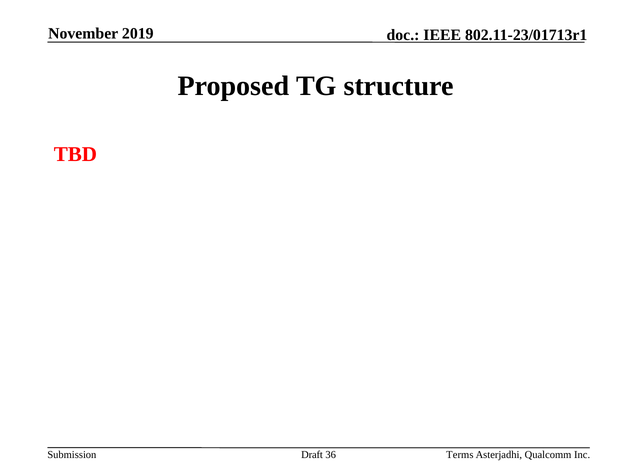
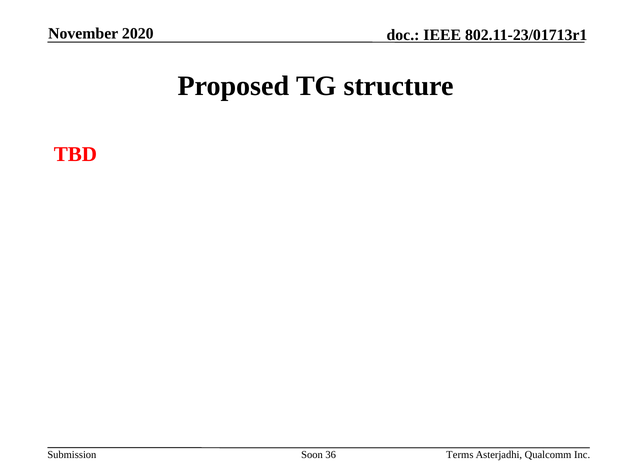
2019: 2019 -> 2020
Draft: Draft -> Soon
